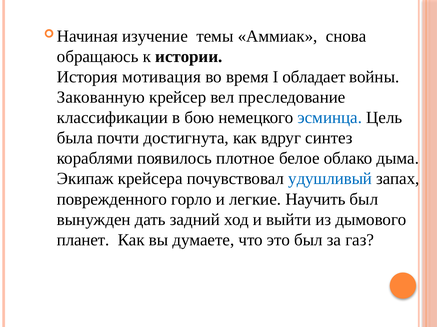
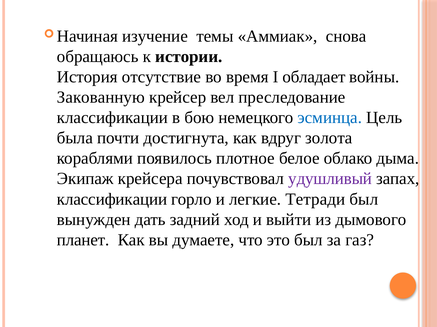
мотивация: мотивация -> отсутствие
синтез: синтез -> золота
удушливый colour: blue -> purple
поврежденного at (112, 200): поврежденного -> классификации
Научить: Научить -> Тетради
